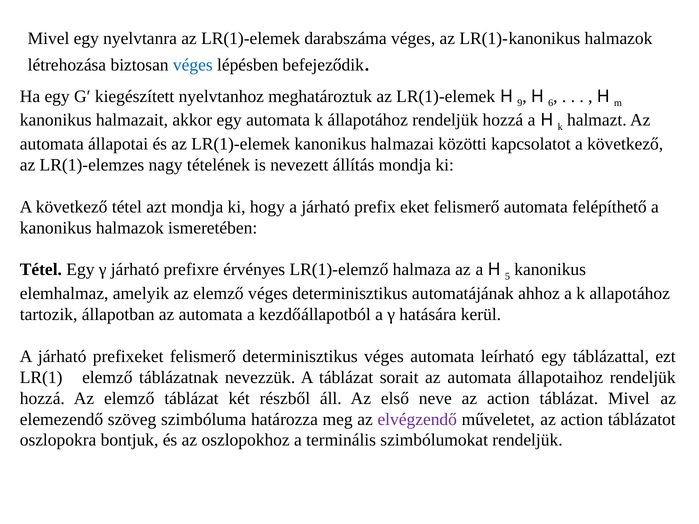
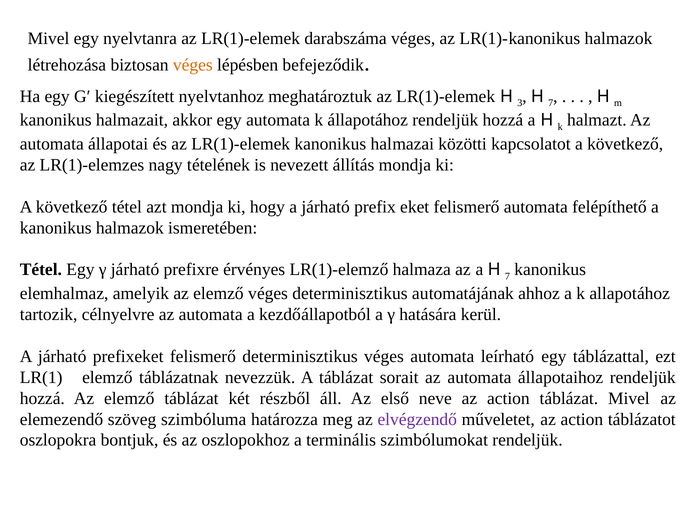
véges at (193, 65) colour: blue -> orange
9: 9 -> 3
6 at (551, 103): 6 -> 7
a H 5: 5 -> 7
állapotban: állapotban -> célnyelvre
